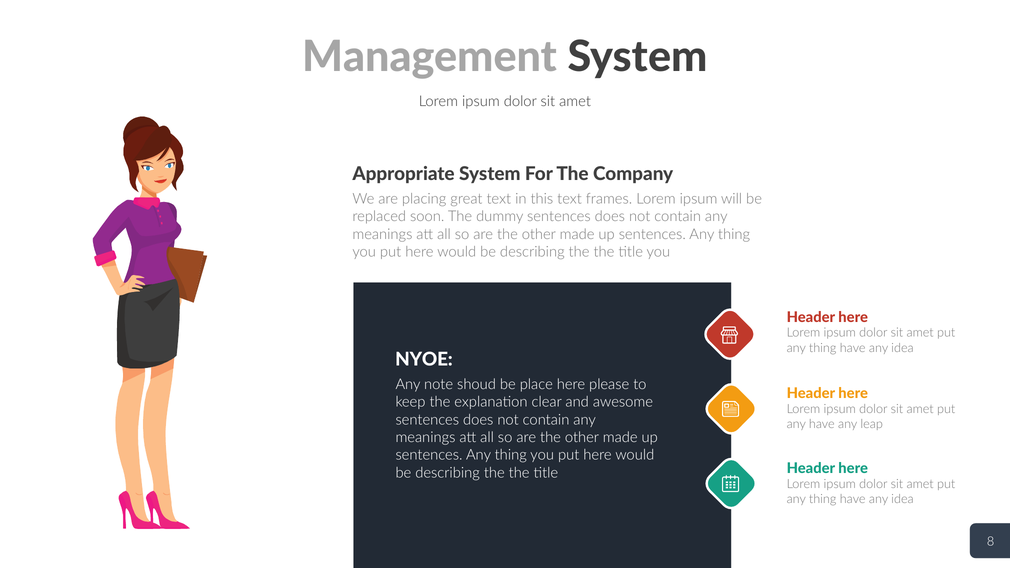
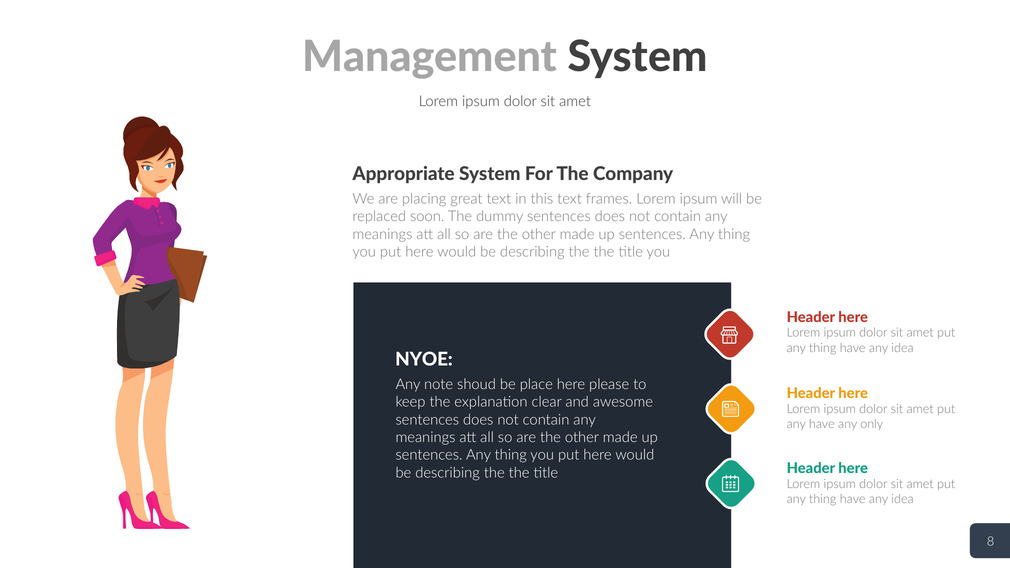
leap: leap -> only
